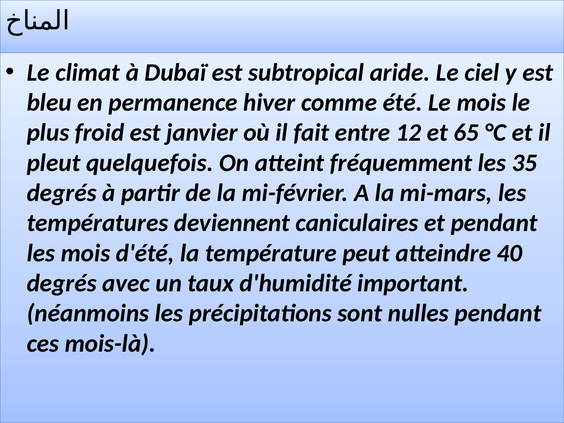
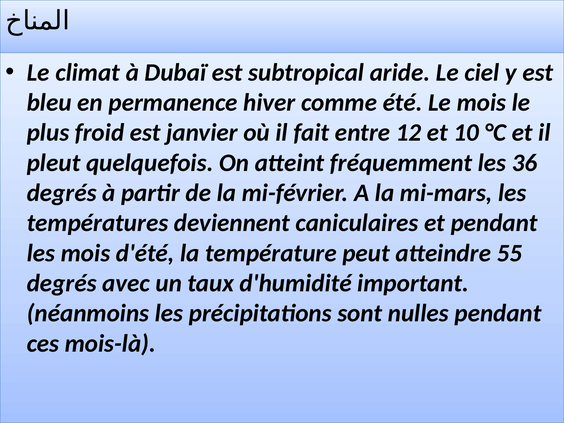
65: 65 -> 10
35: 35 -> 36
40: 40 -> 55
